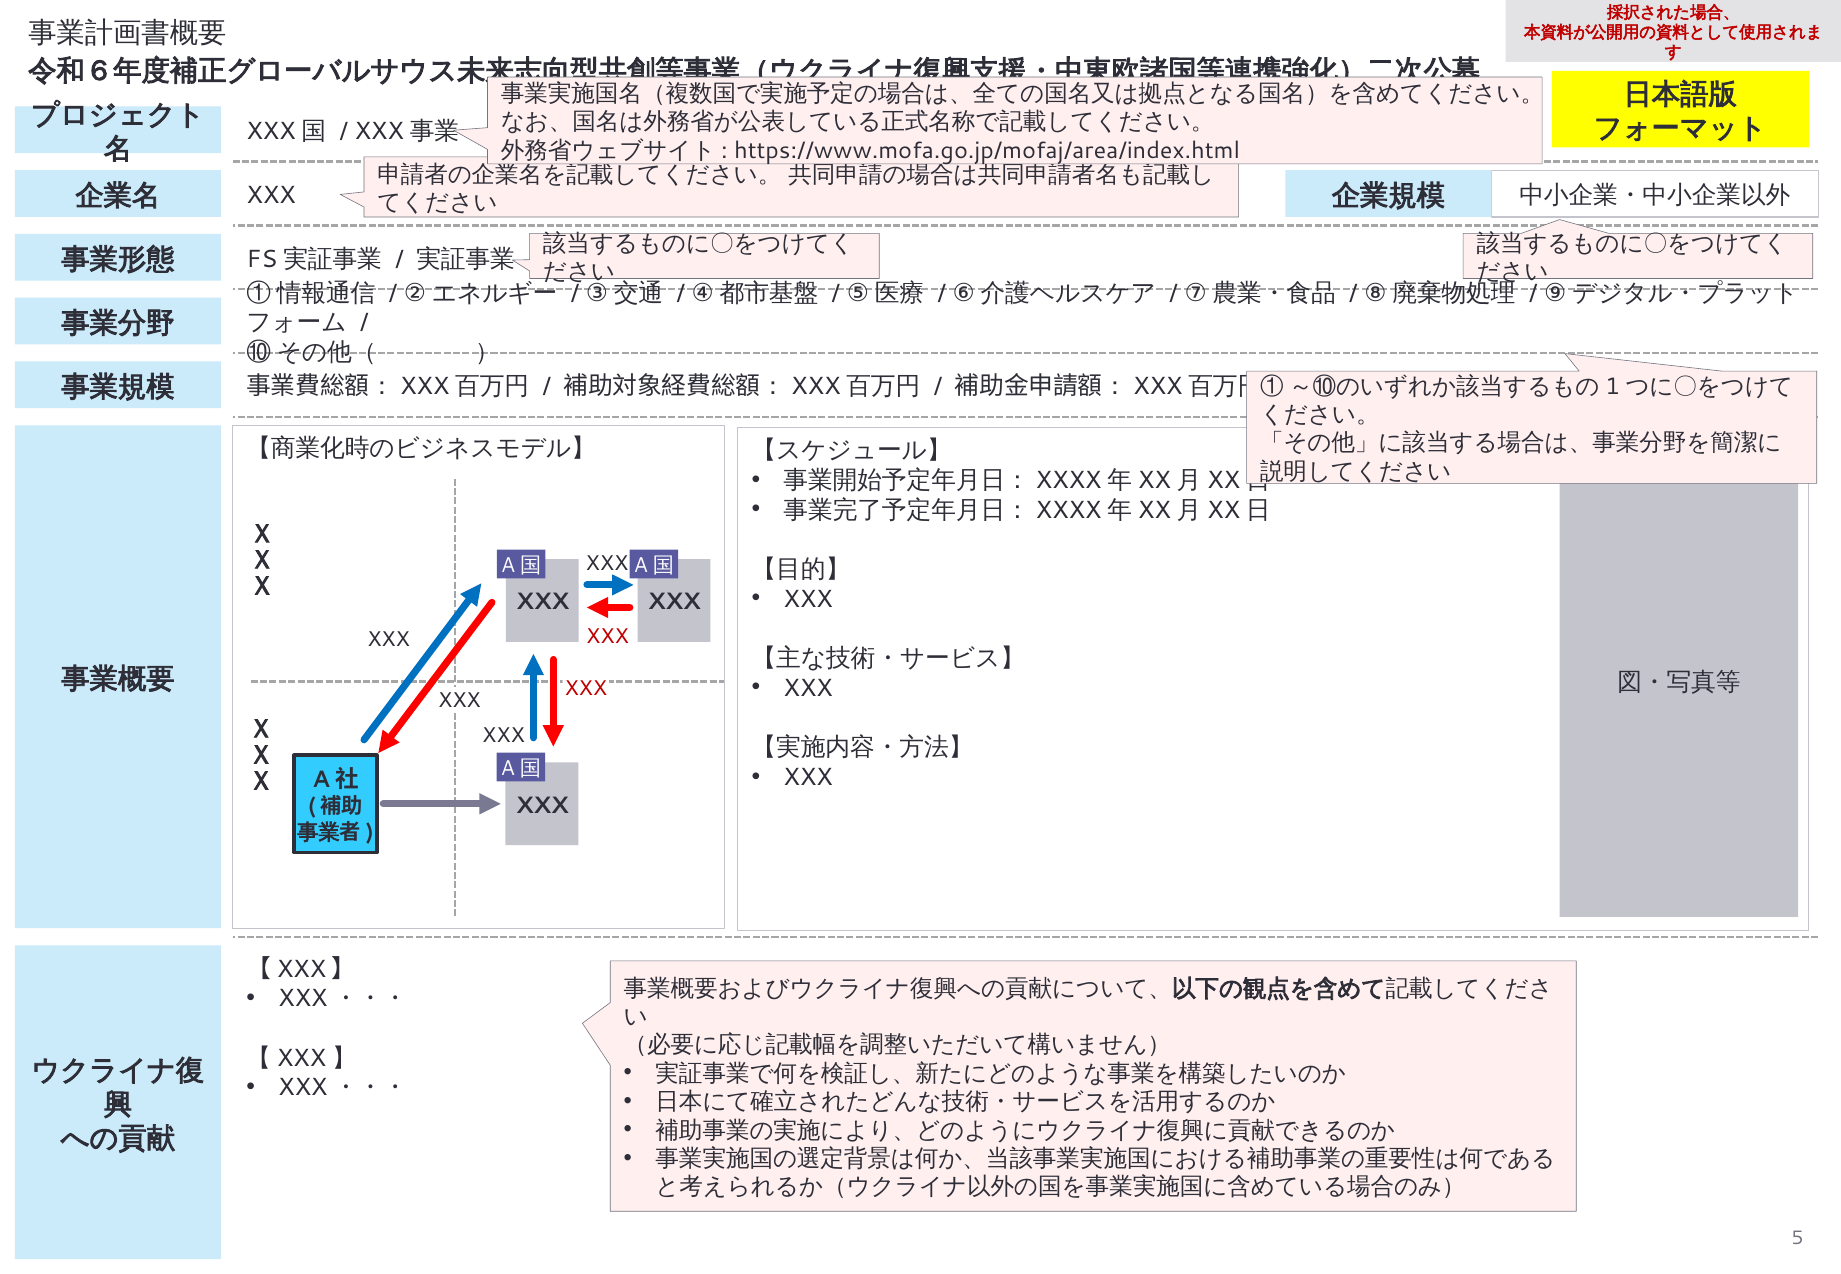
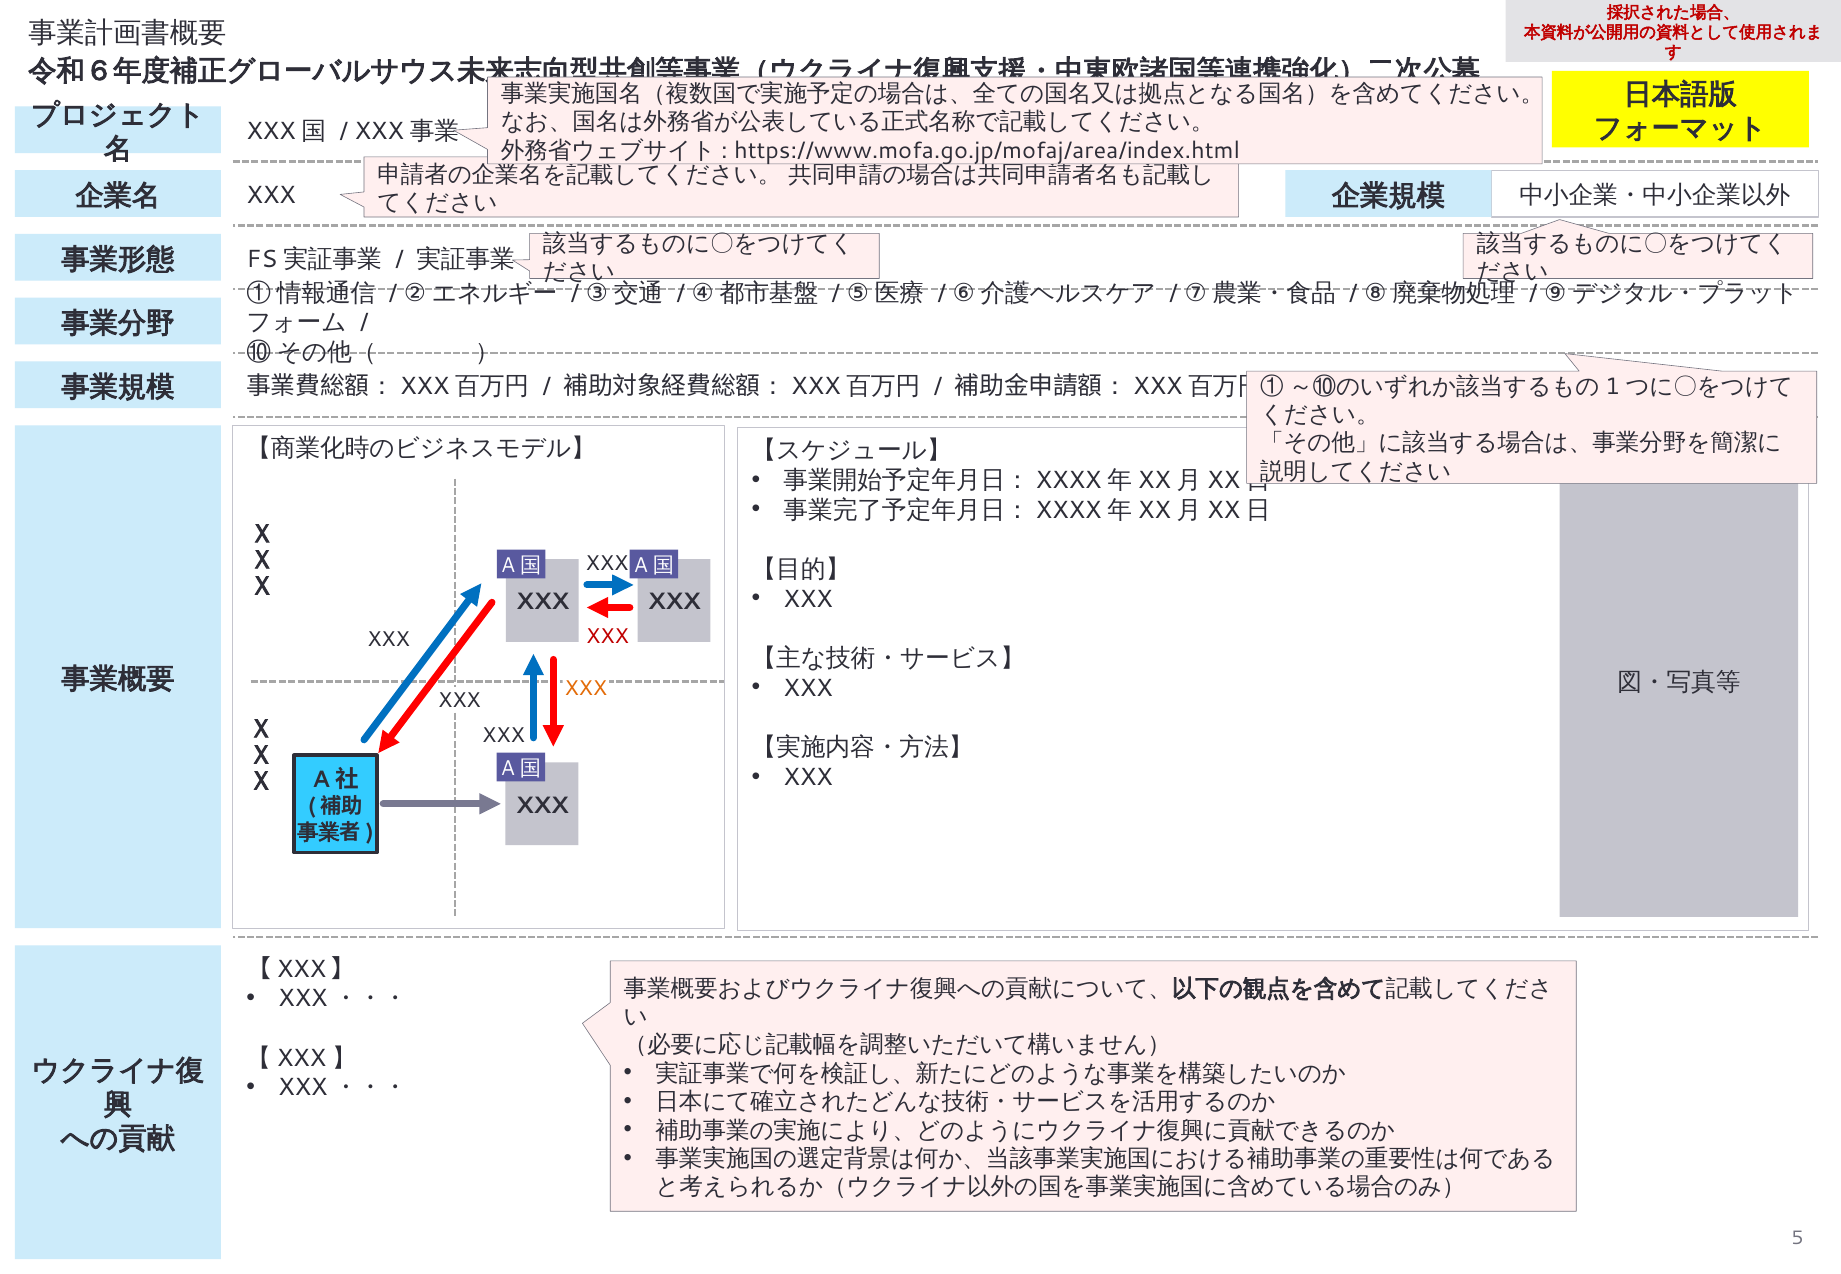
XXX at (586, 689) colour: red -> orange
